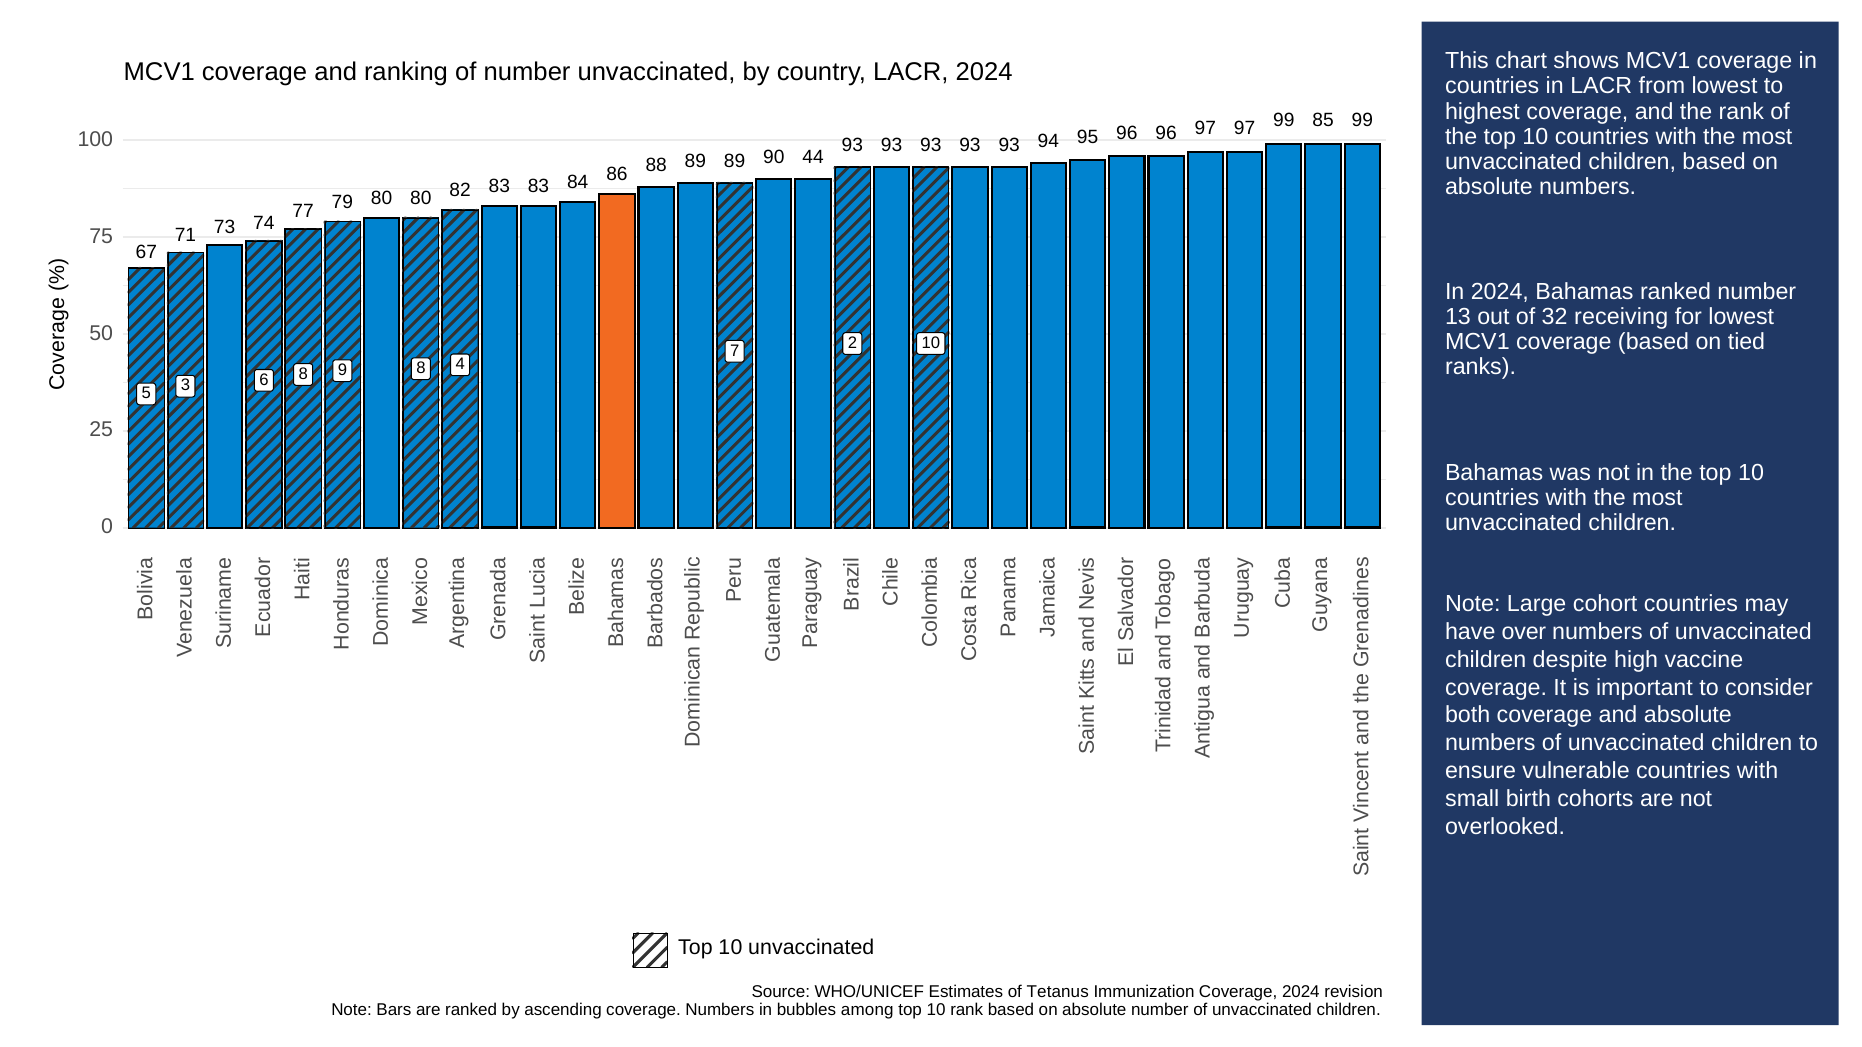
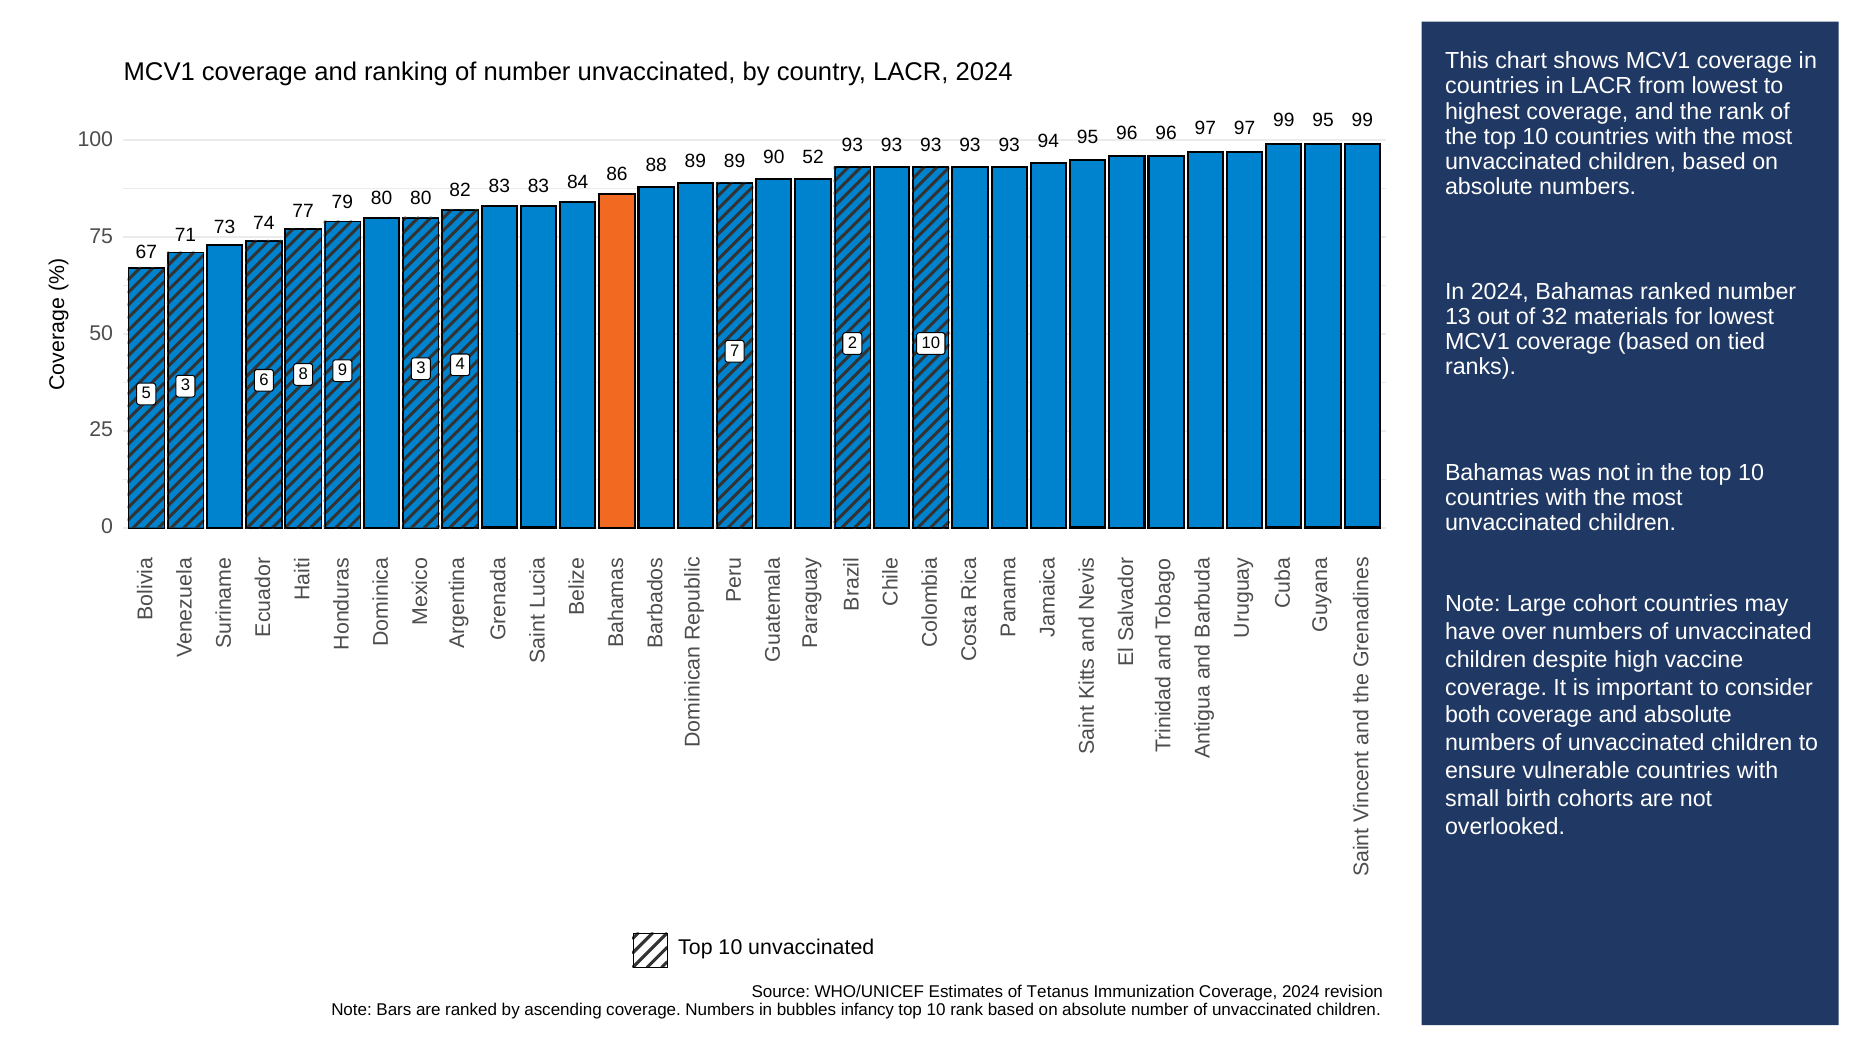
99 85: 85 -> 95
44: 44 -> 52
receiving: receiving -> materials
9 8: 8 -> 3
among: among -> infancy
